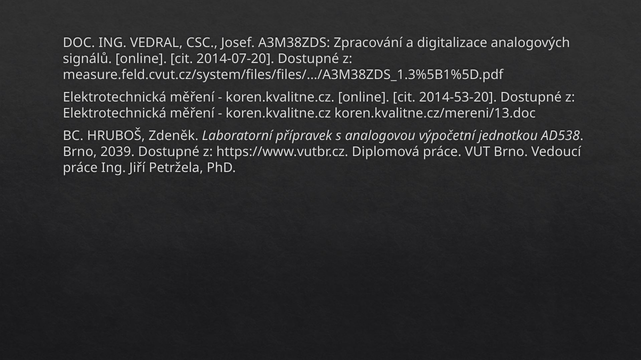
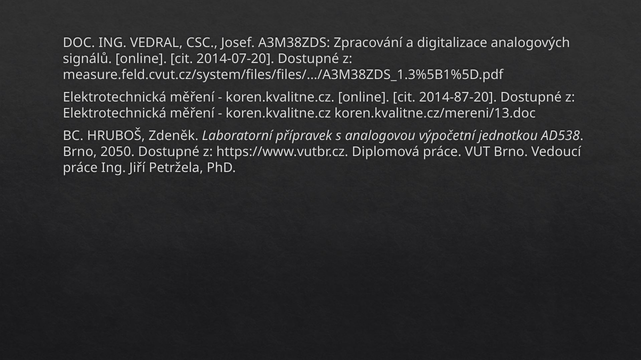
2014-53-20: 2014-53-20 -> 2014-87-20
2039: 2039 -> 2050
